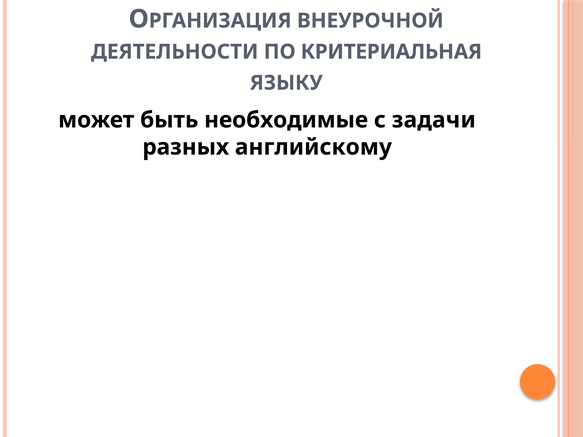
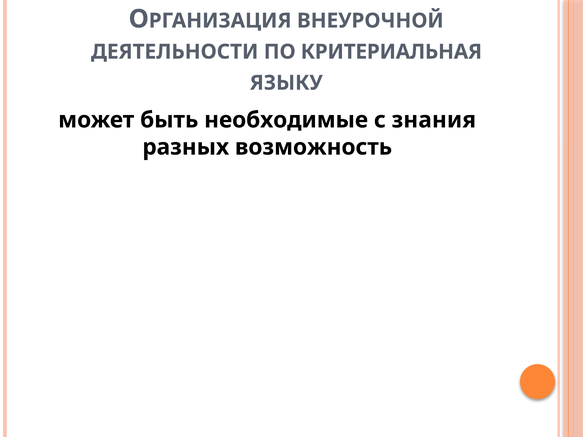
задачи: задачи -> знания
английскому: английскому -> возможность
